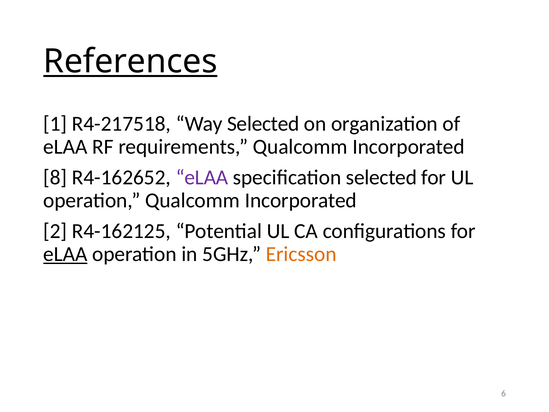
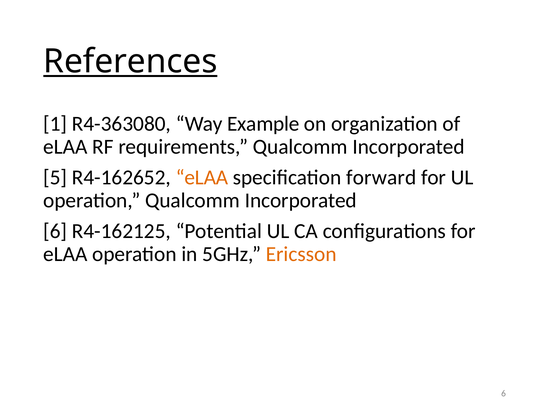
R4-217518: R4-217518 -> R4-363080
Way Selected: Selected -> Example
8: 8 -> 5
eLAA at (202, 177) colour: purple -> orange
specification selected: selected -> forward
2 at (55, 231): 2 -> 6
eLAA at (65, 254) underline: present -> none
